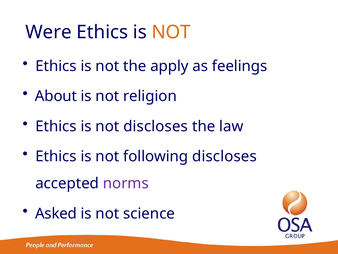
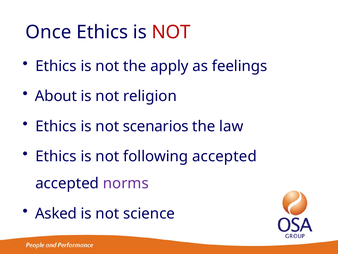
Were: Were -> Once
NOT at (171, 32) colour: orange -> red
not discloses: discloses -> scenarios
following discloses: discloses -> accepted
